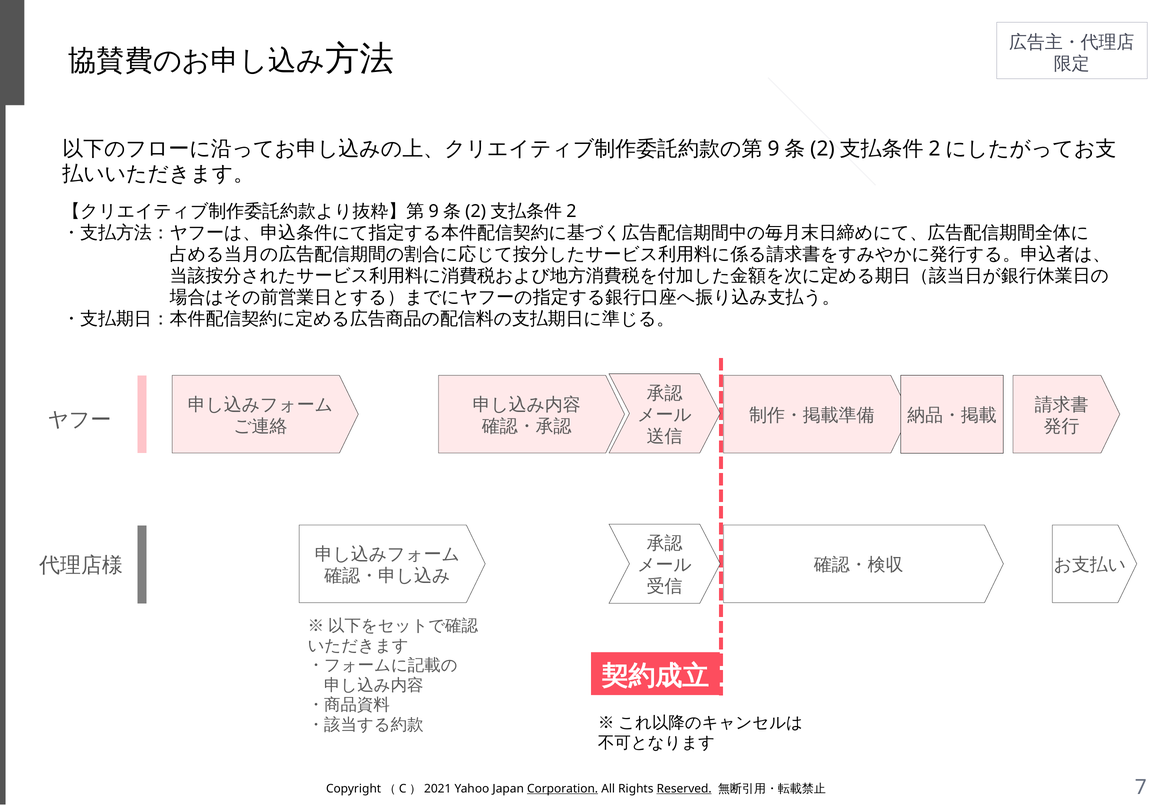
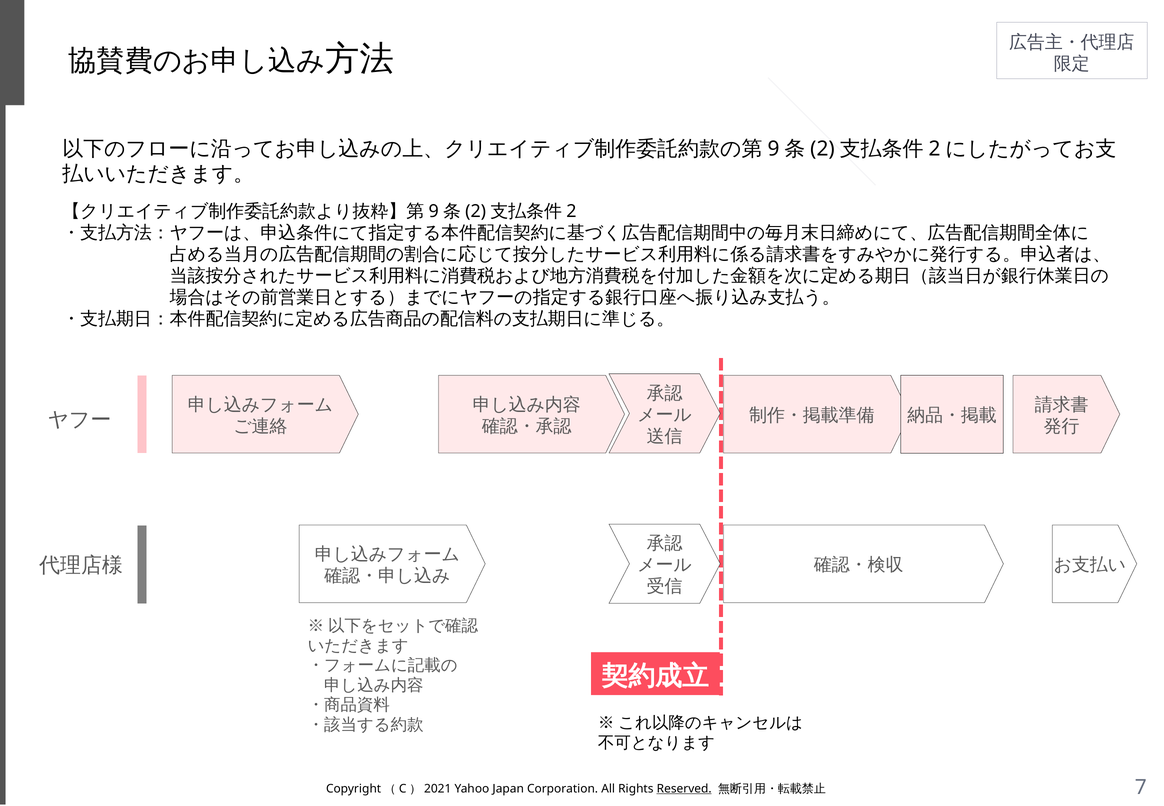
Corporation underline: present -> none
